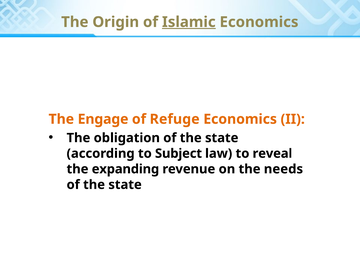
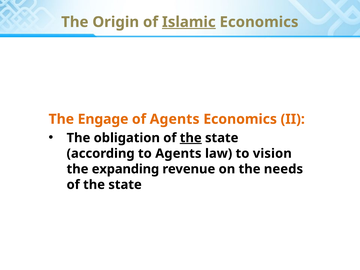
of Refuge: Refuge -> Agents
the at (191, 138) underline: none -> present
to Subject: Subject -> Agents
reveal: reveal -> vision
